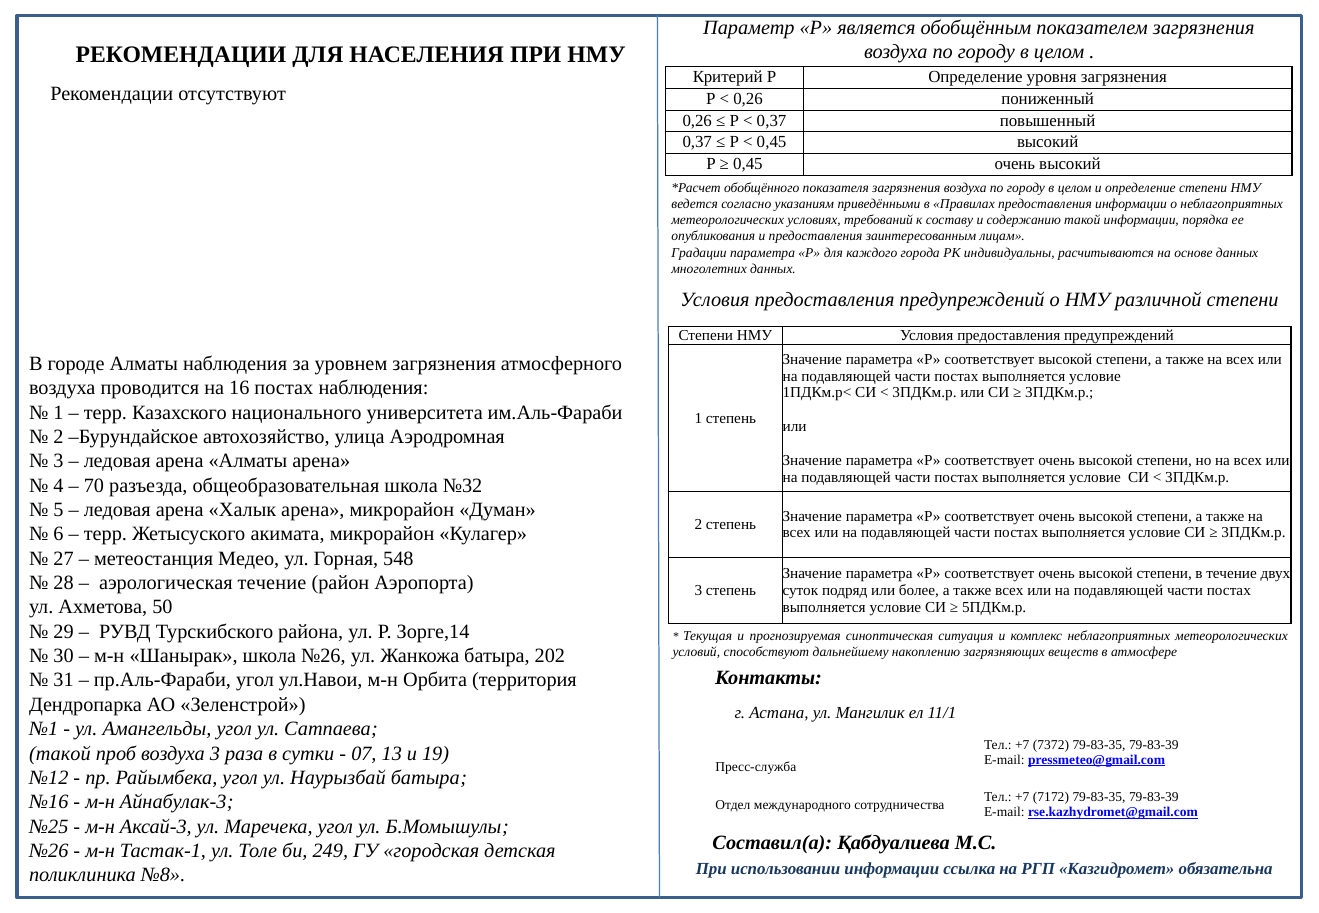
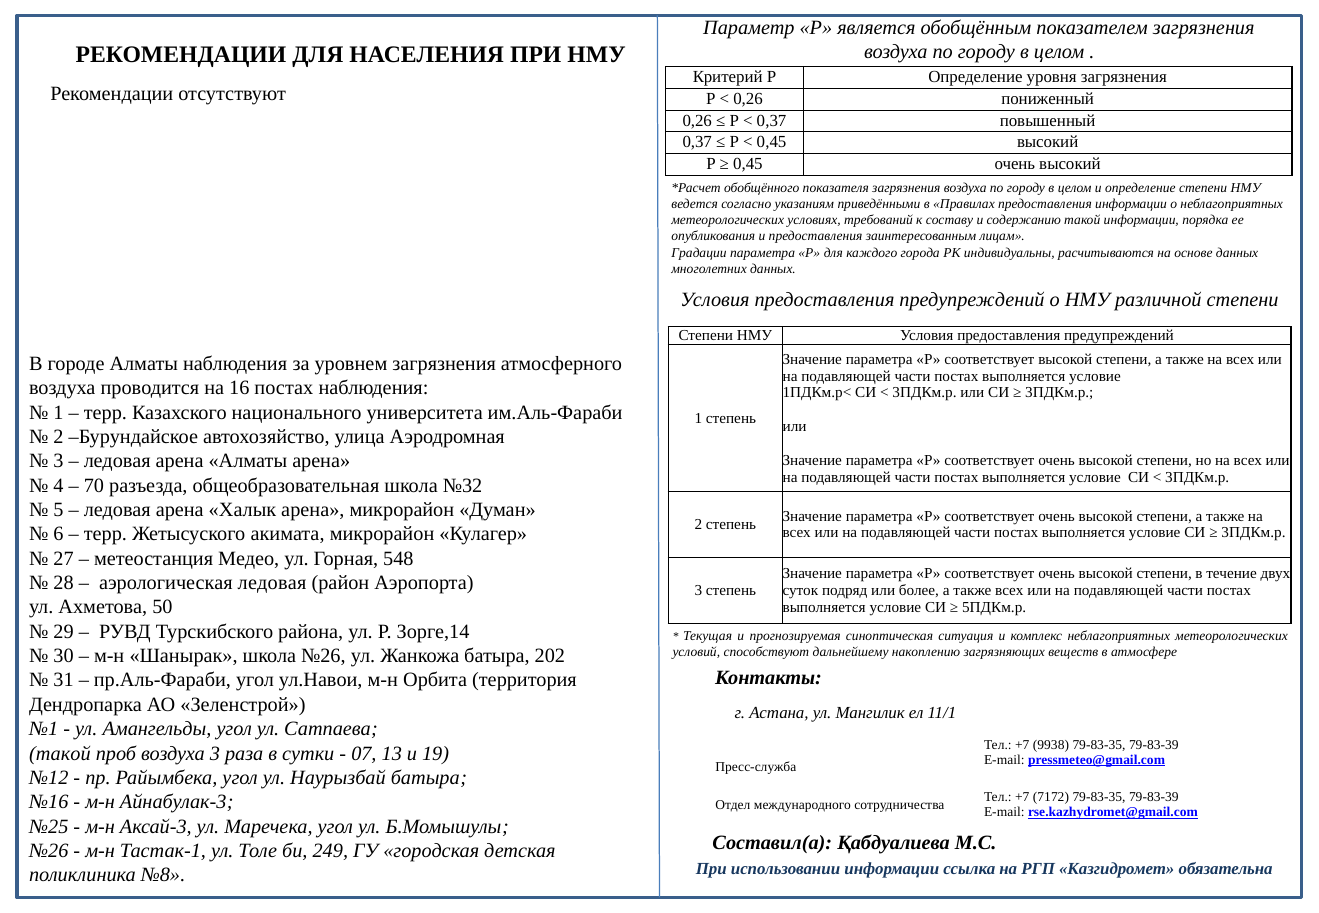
аэрологическая течение: течение -> ледовая
7372: 7372 -> 9938
